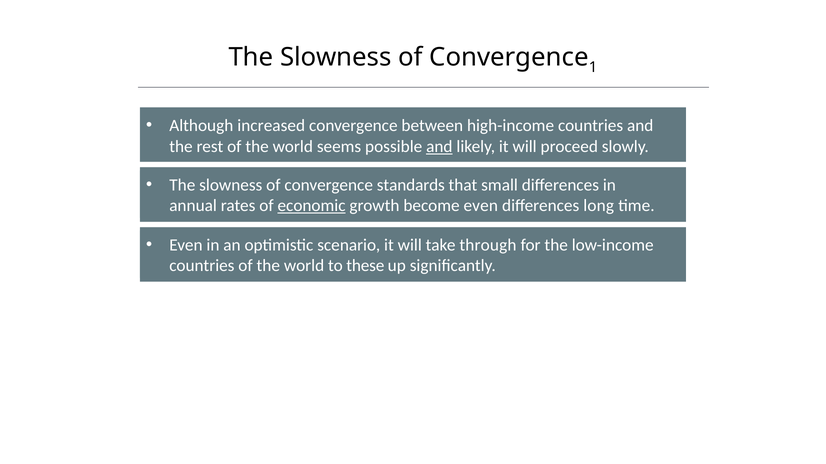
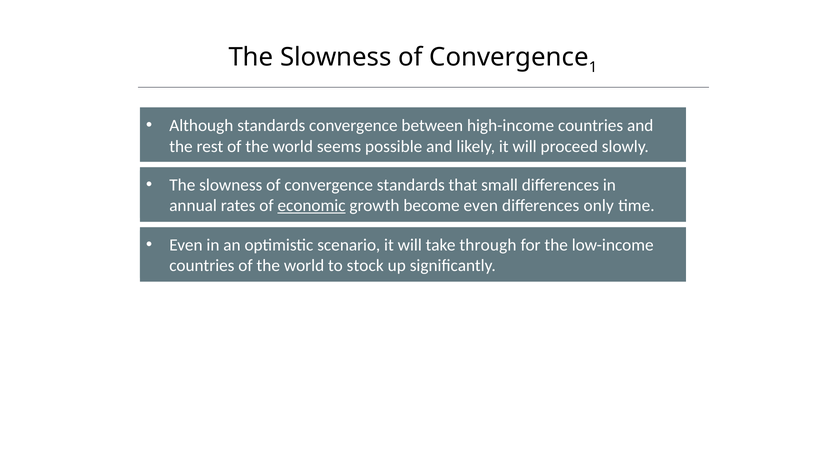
Although increased: increased -> standards
and at (439, 147) underline: present -> none
long: long -> only
these: these -> stock
